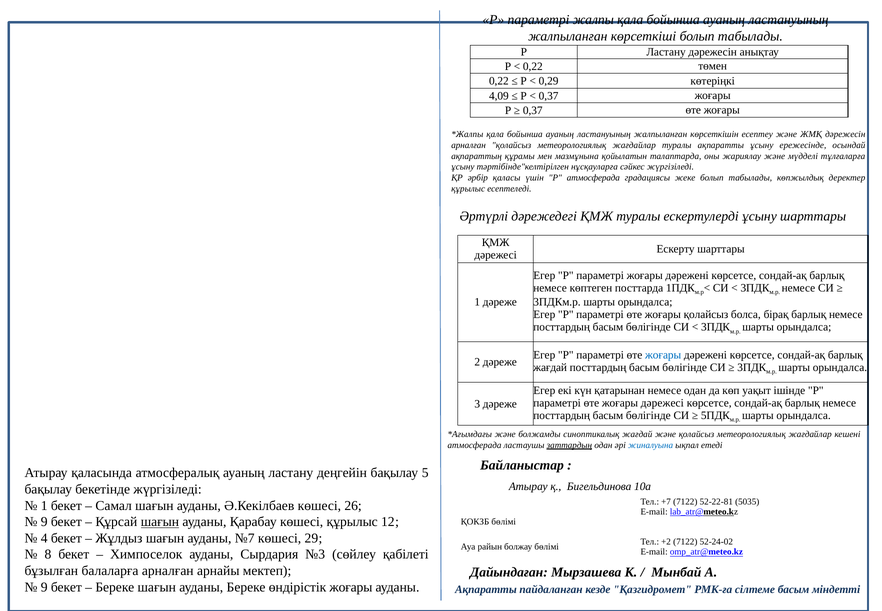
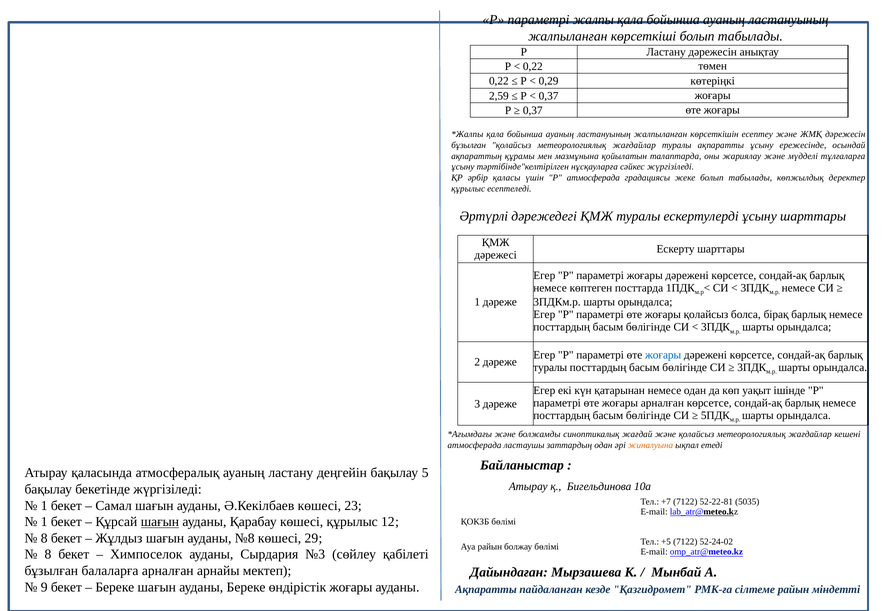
4,09: 4,09 -> 2,59
арналған at (469, 145): арналған -> бұзылған
жағдай at (550, 367): жағдай -> туралы
жоғары дәрежесі: дәрежесі -> арналған
заттардың underline: present -> none
жиналуына colour: blue -> orange
26: 26 -> 23
9 at (44, 522): 9 -> 1
4 at (44, 538): 4 -> 8
№7: №7 -> №8
+2: +2 -> +5
сілтеме басым: басым -> райын
